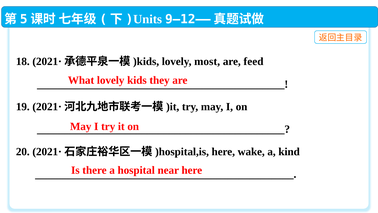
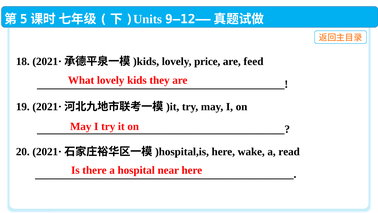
most: most -> price
kind: kind -> read
